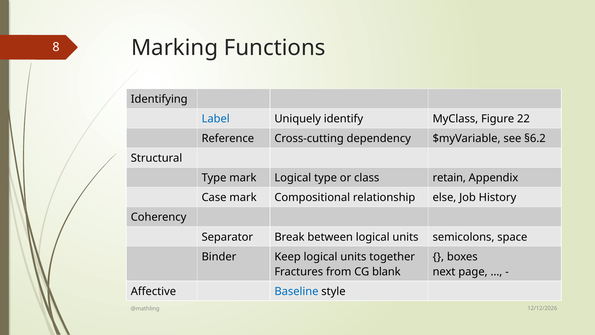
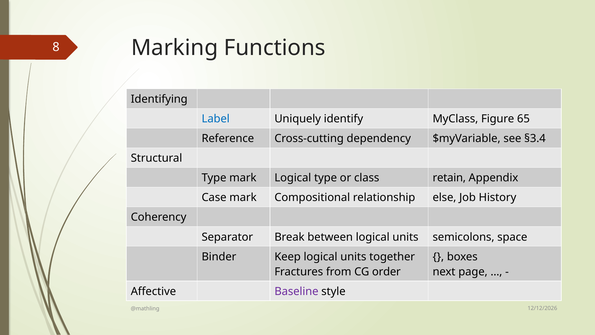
22: 22 -> 65
§6.2: §6.2 -> §3.4
blank: blank -> order
Baseline colour: blue -> purple
